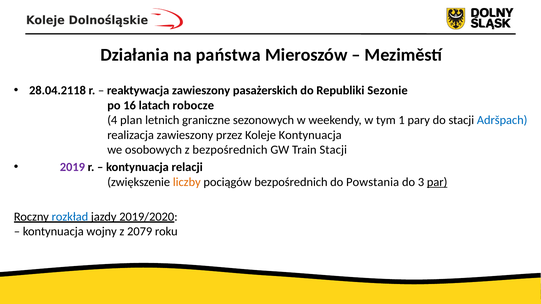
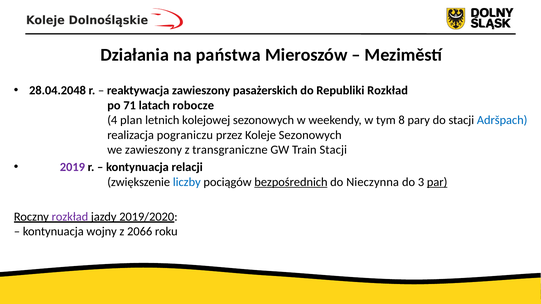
28.04.2118: 28.04.2118 -> 28.04.2048
Republiki Sezonie: Sezonie -> Rozkład
16: 16 -> 71
graniczne: graniczne -> kolejowej
1: 1 -> 8
realizacja zawieszony: zawieszony -> pograniczu
Koleje Kontynuacja: Kontynuacja -> Sezonowych
we osobowych: osobowych -> zawieszony
z bezpośrednich: bezpośrednich -> transgraniczne
liczby colour: orange -> blue
bezpośrednich at (291, 182) underline: none -> present
Powstania: Powstania -> Nieczynna
rozkład at (70, 217) colour: blue -> purple
2079: 2079 -> 2066
